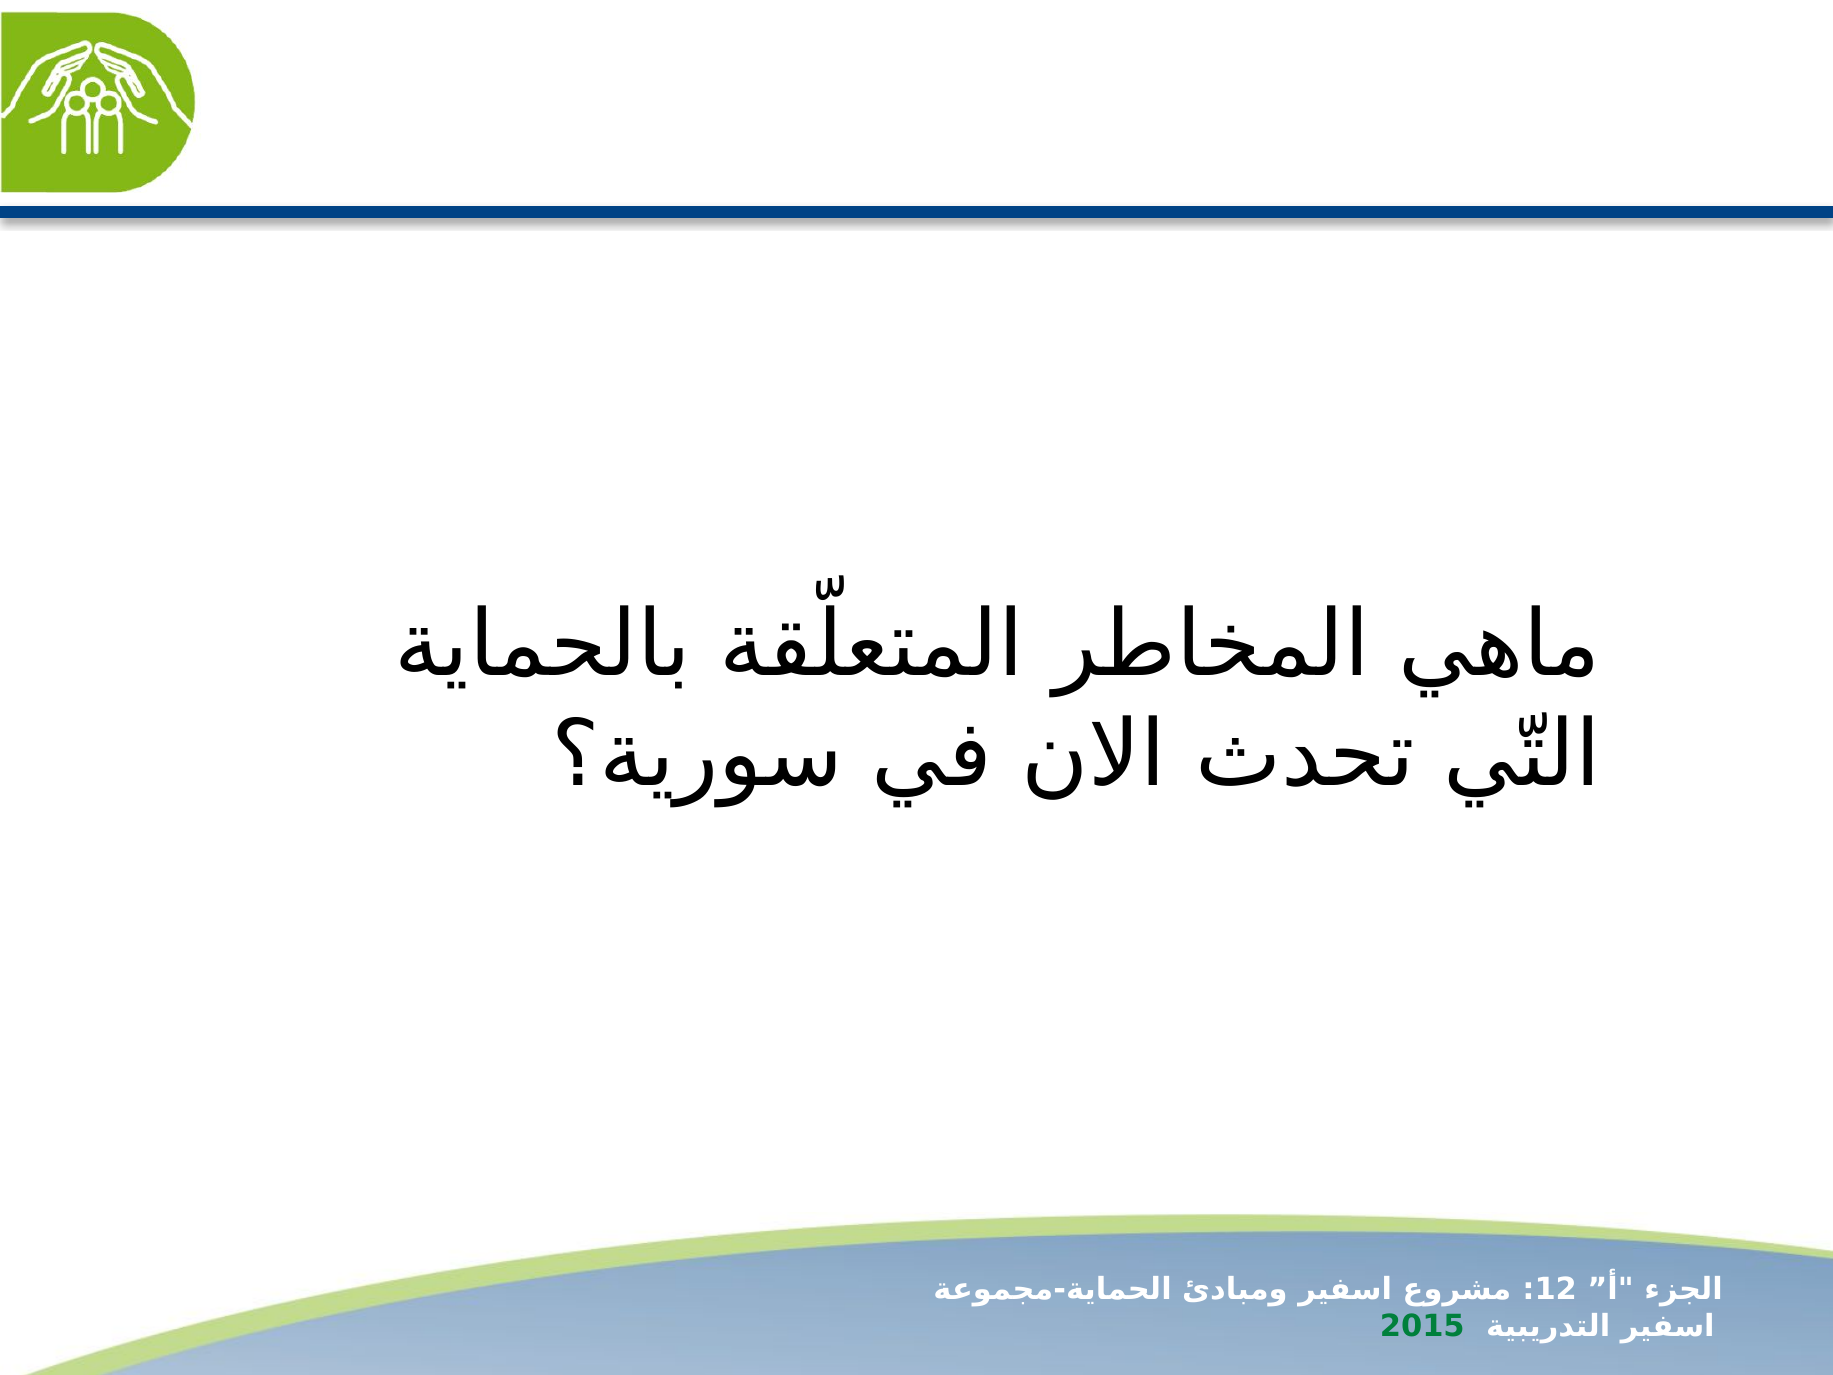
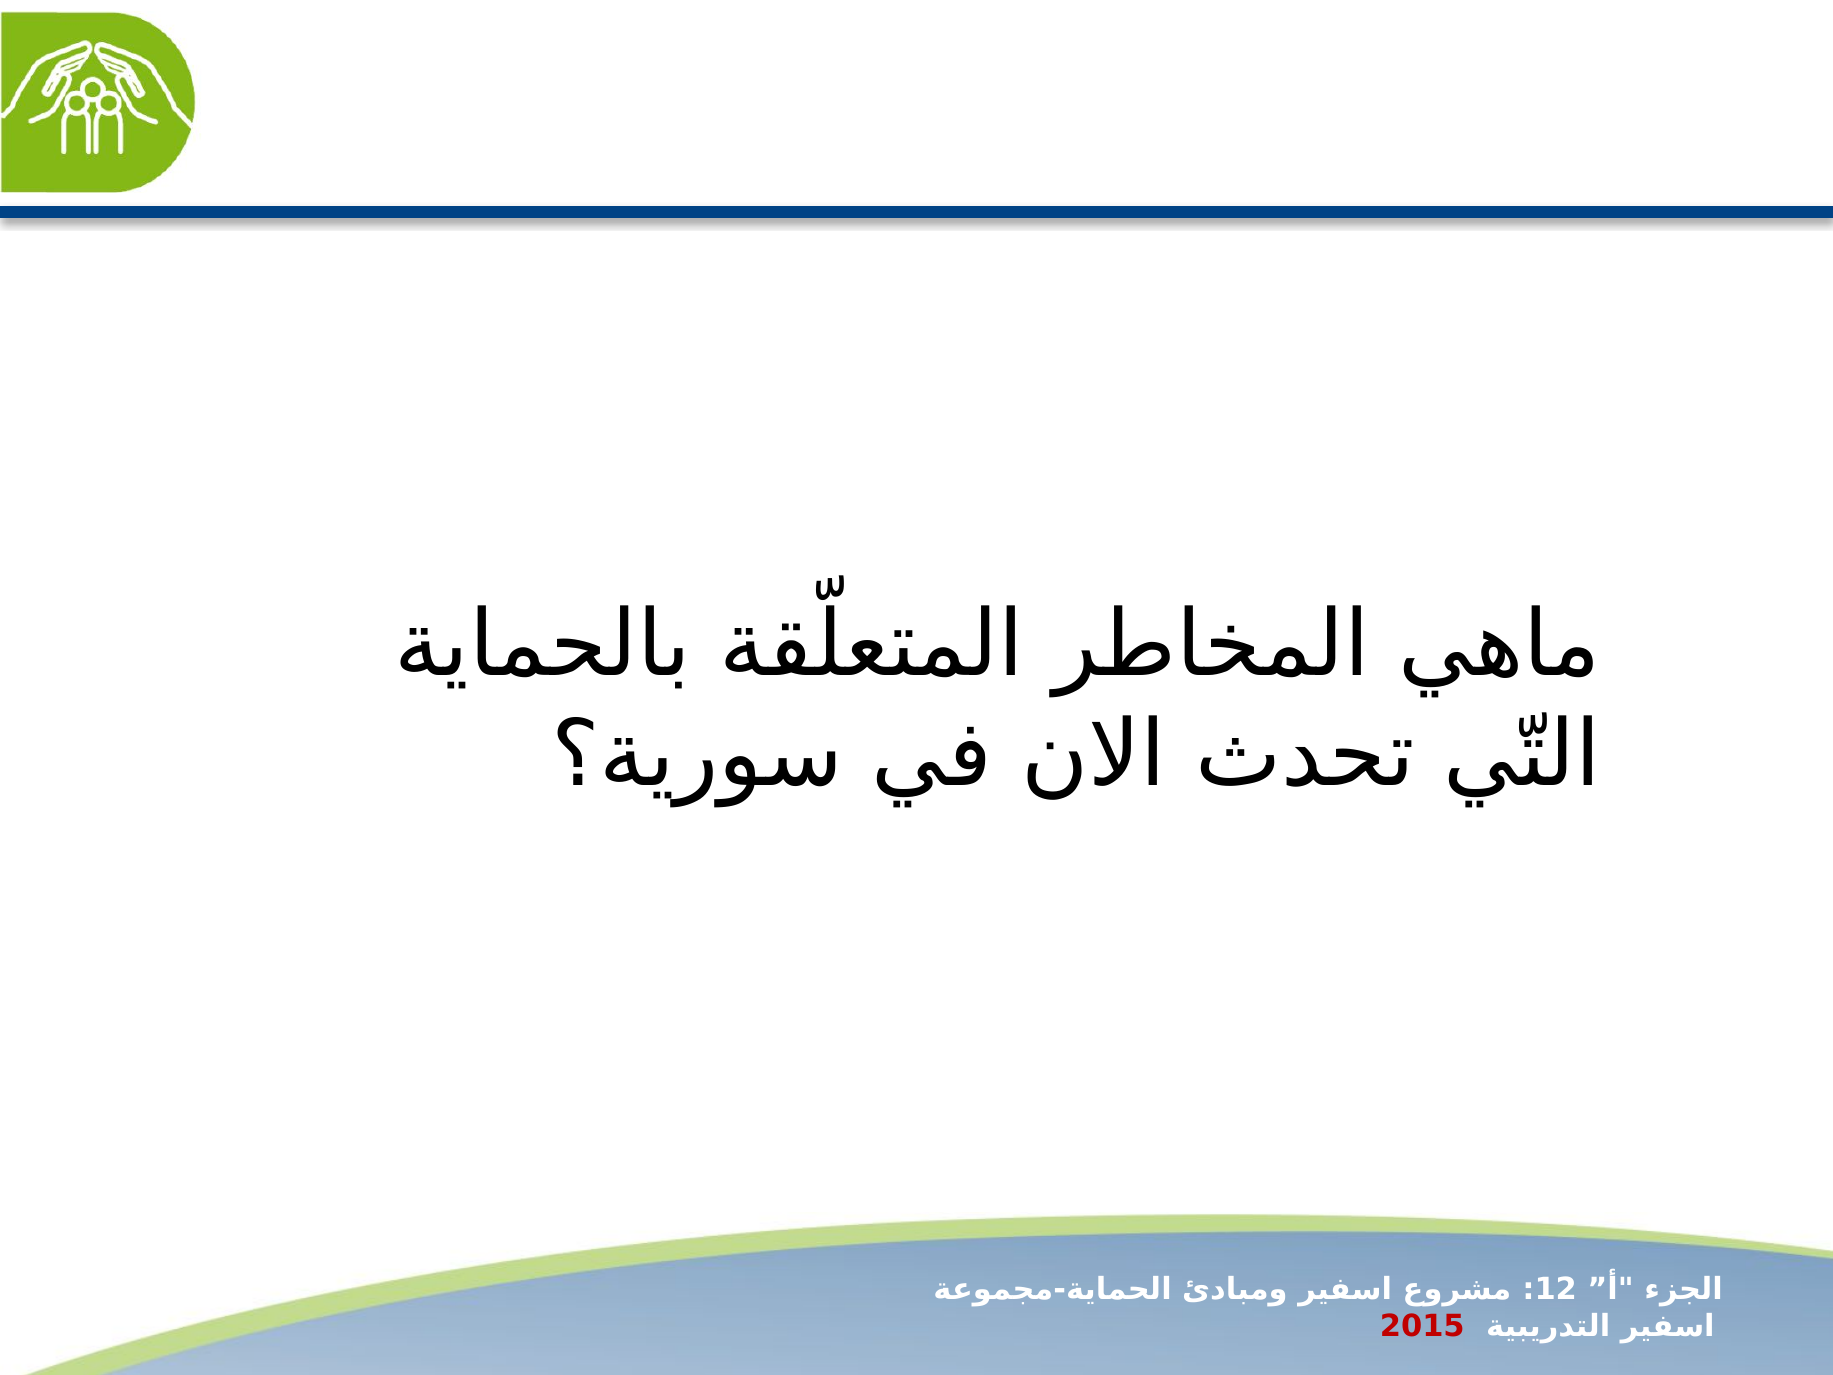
2015 colour: green -> red
